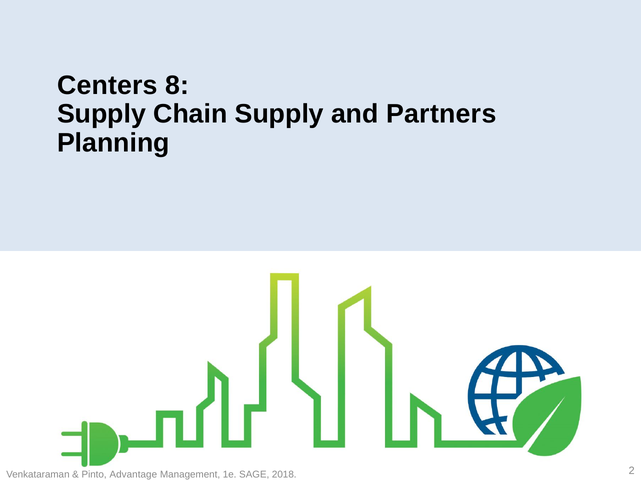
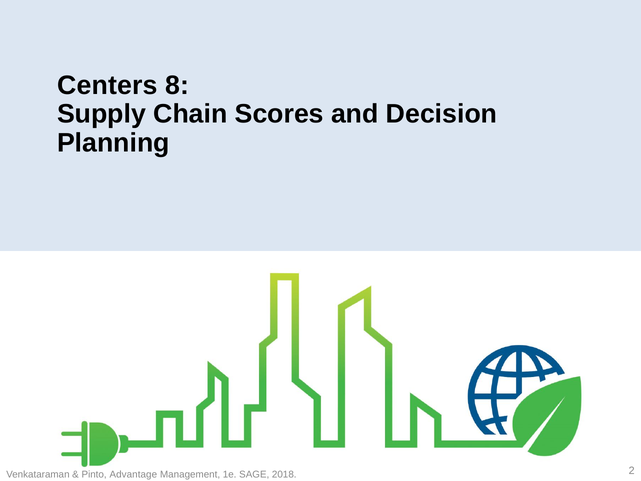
Chain Supply: Supply -> Scores
Partners: Partners -> Decision
